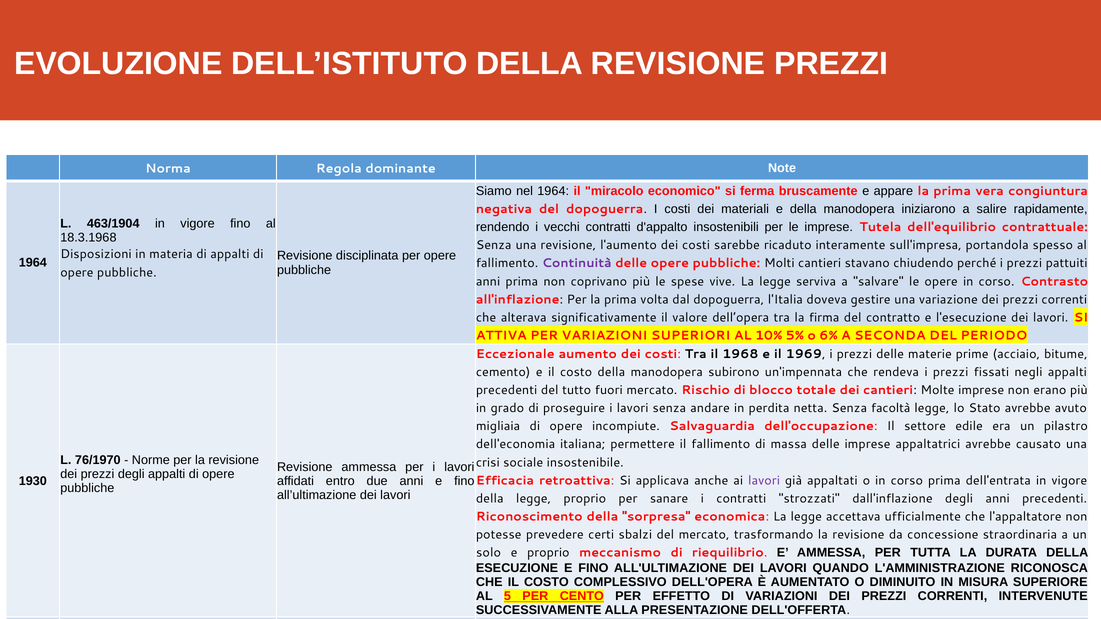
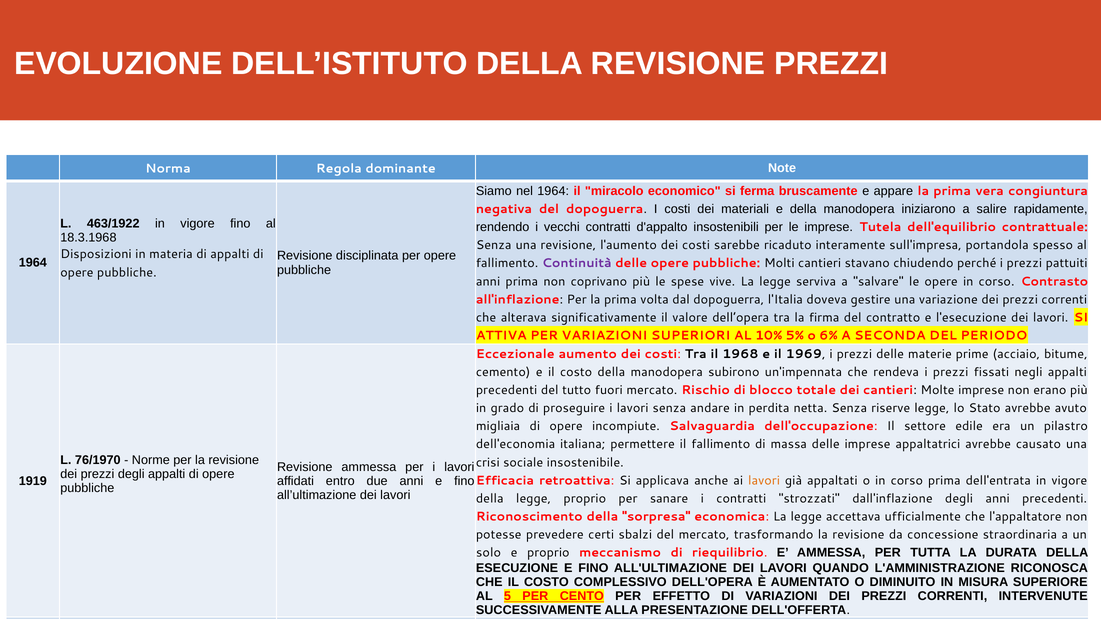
463/1904: 463/1904 -> 463/1922
facoltà: facoltà -> riserve
1930: 1930 -> 1919
lavori at (764, 481) colour: purple -> orange
